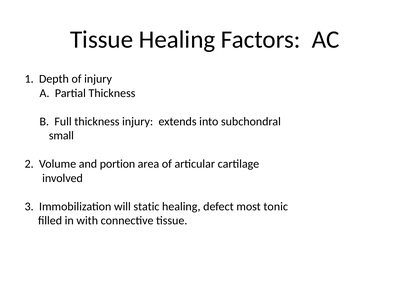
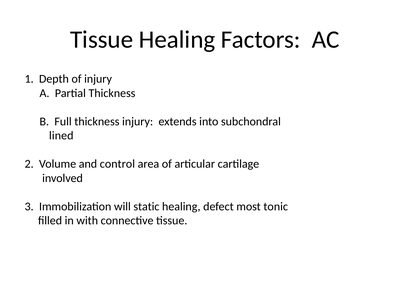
small: small -> lined
portion: portion -> control
